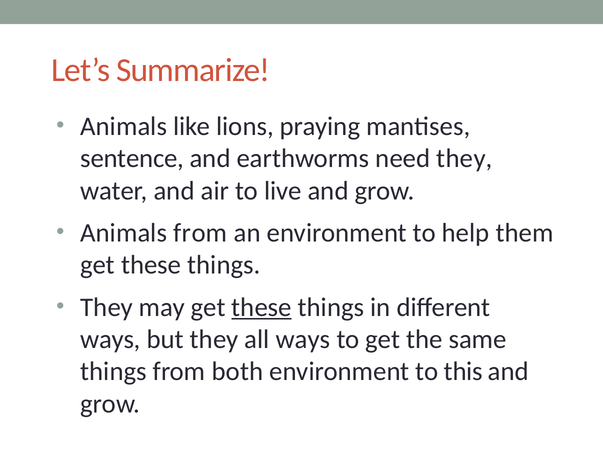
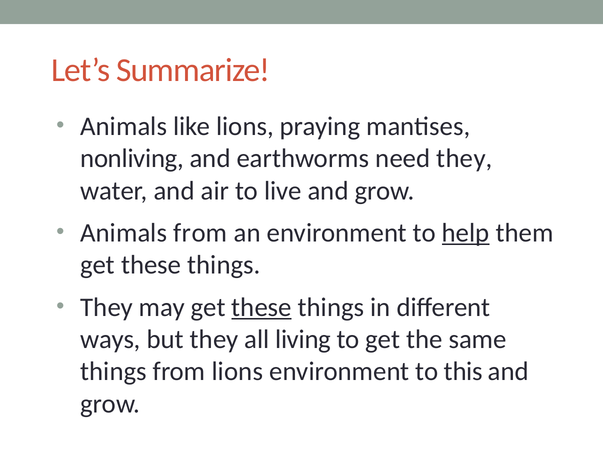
sentence: sentence -> nonliving
help underline: none -> present
all ways: ways -> living
from both: both -> lions
